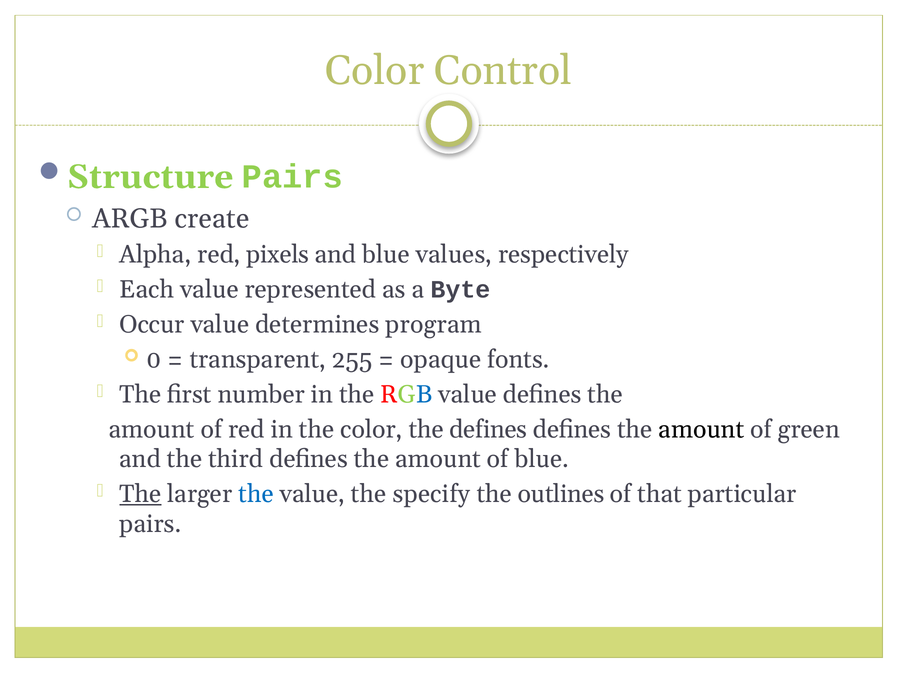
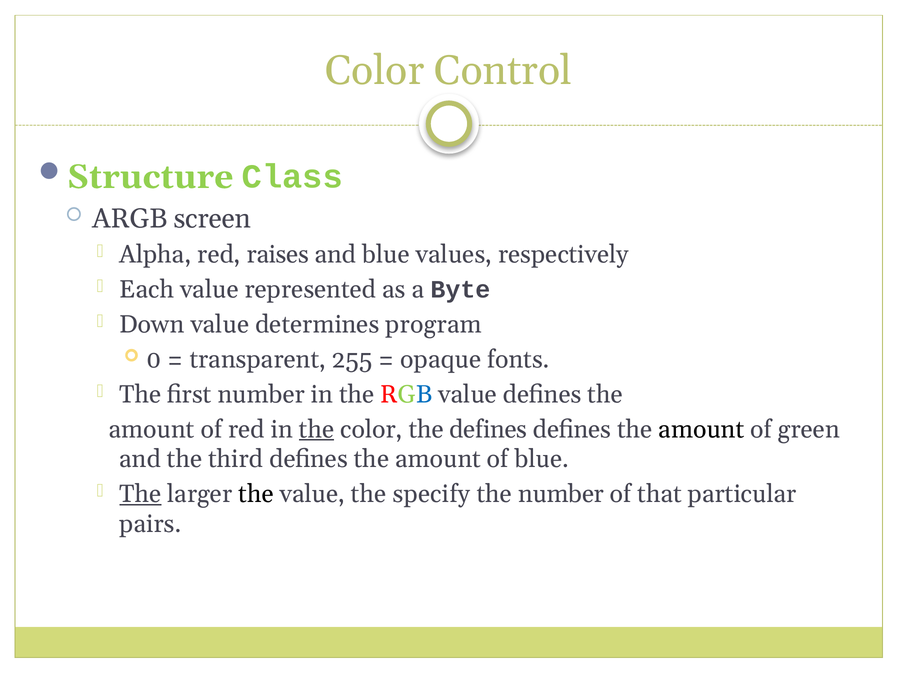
Structure Pairs: Pairs -> Class
create: create -> screen
pixels: pixels -> raises
Occur: Occur -> Down
the at (317, 430) underline: none -> present
the at (256, 494) colour: blue -> black
the outlines: outlines -> number
